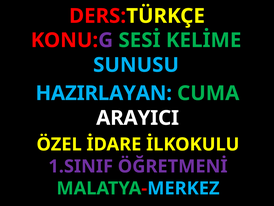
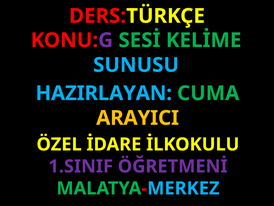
ARAYICI colour: white -> yellow
